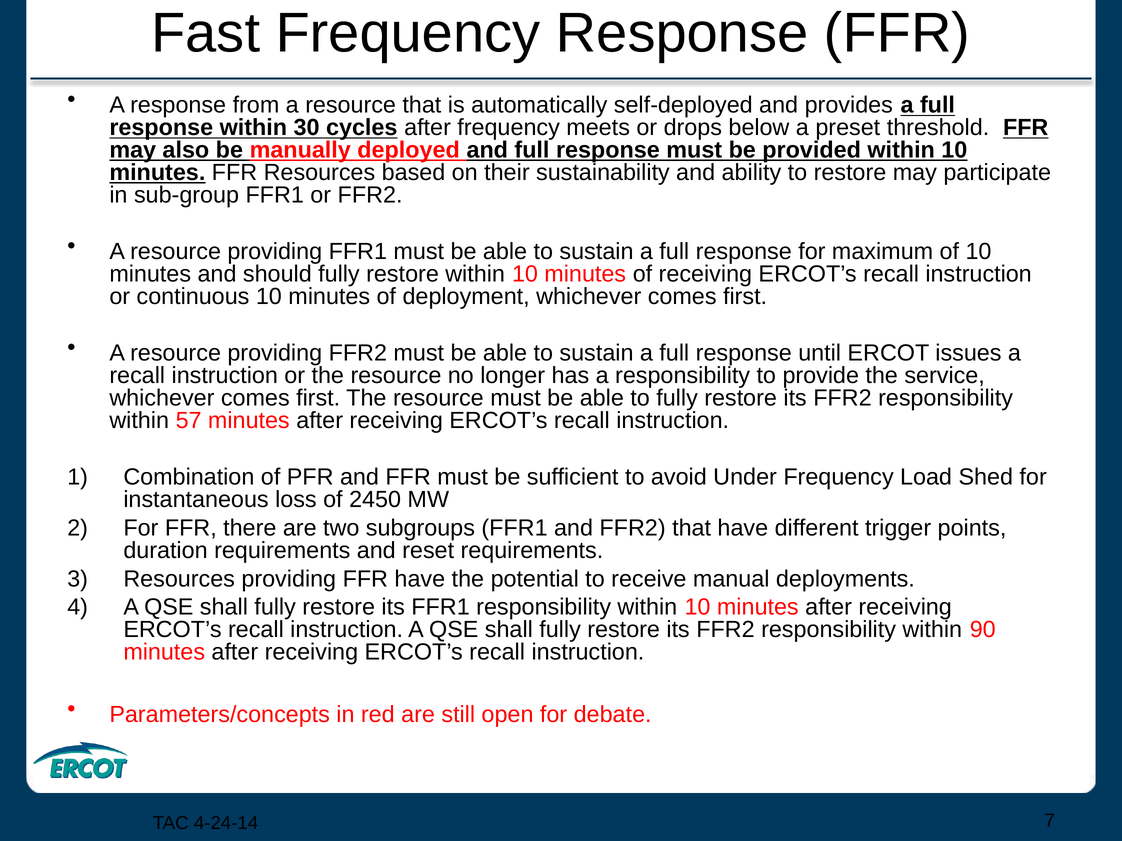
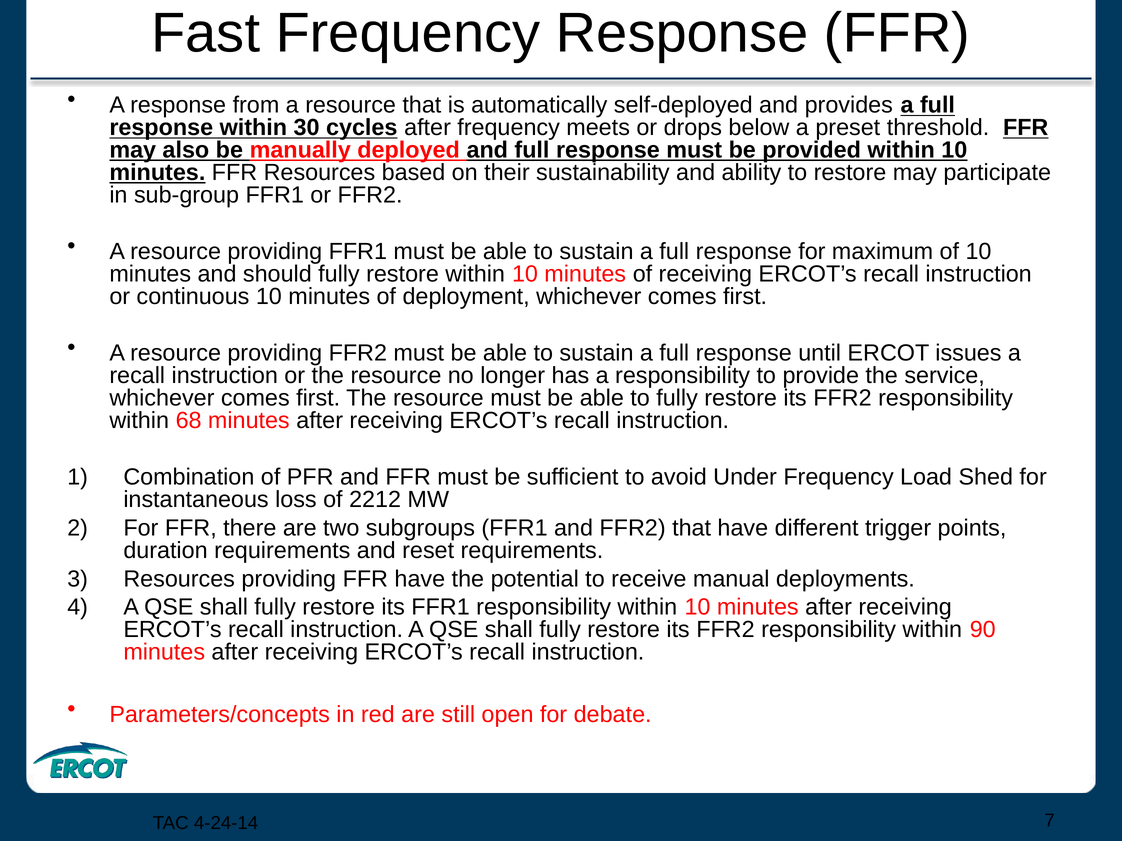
57: 57 -> 68
2450: 2450 -> 2212
